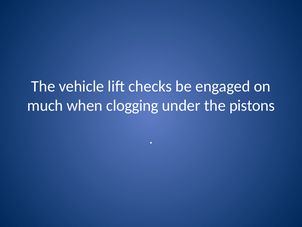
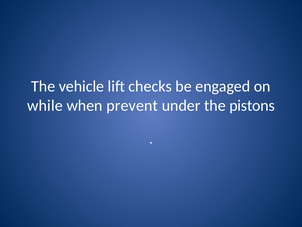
much: much -> while
clogging: clogging -> prevent
